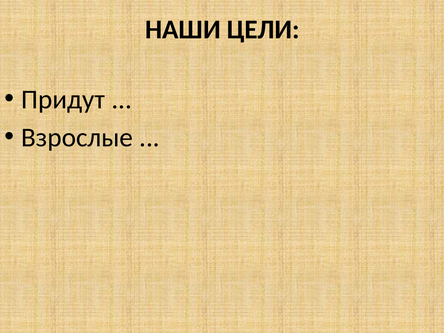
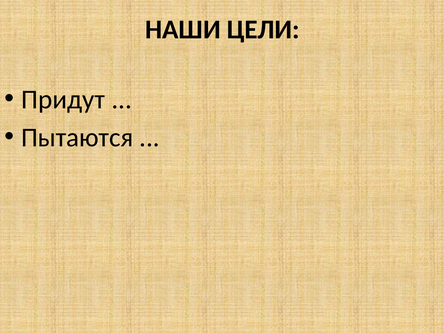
Взрослые: Взрослые -> Пытаются
